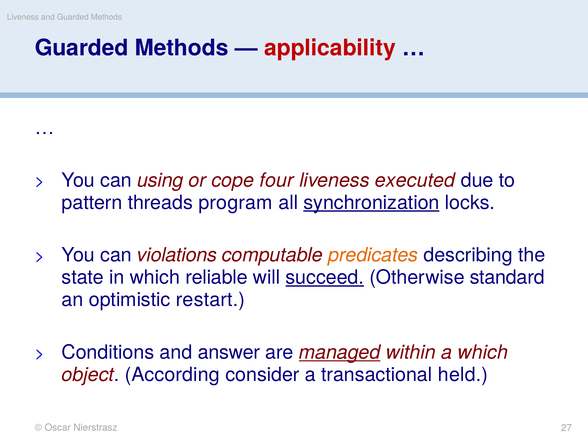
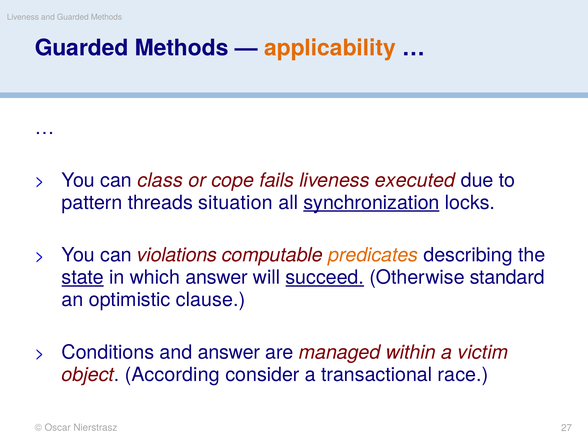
applicability colour: red -> orange
using: using -> class
four: four -> fails
program: program -> situation
state underline: none -> present
which reliable: reliable -> answer
restart: restart -> clause
managed underline: present -> none
a which: which -> victim
held: held -> race
